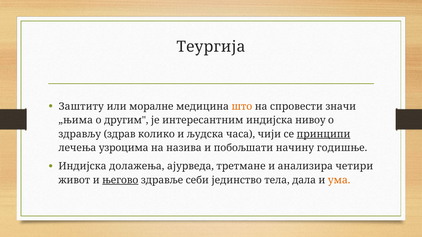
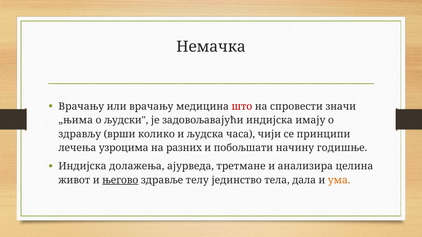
Теургија: Теургија -> Немачка
Заштиту at (81, 107): Заштиту -> Врачању
или моралне: моралне -> врачању
што colour: orange -> red
другим: другим -> људски
интересантним: интересантним -> задовољавајући
нивоу: нивоу -> имају
здрав: здрав -> врши
принципи underline: present -> none
назива: назива -> разних
четири: четири -> целина
себи: себи -> телу
